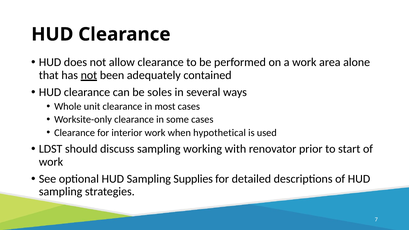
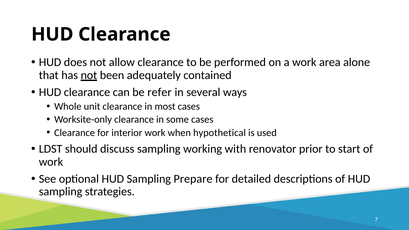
soles: soles -> refer
Supplies: Supplies -> Prepare
